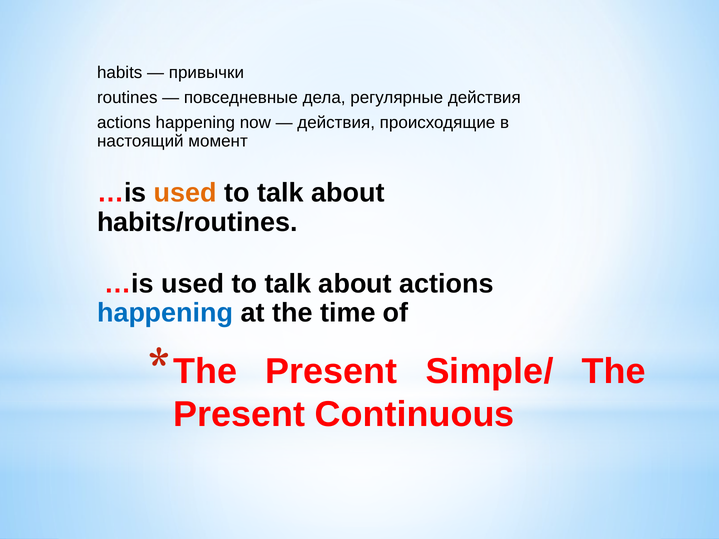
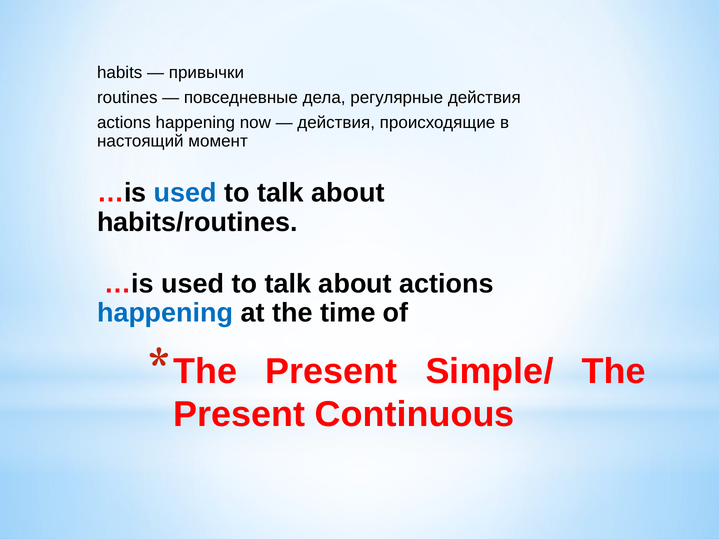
used at (185, 193) colour: orange -> blue
